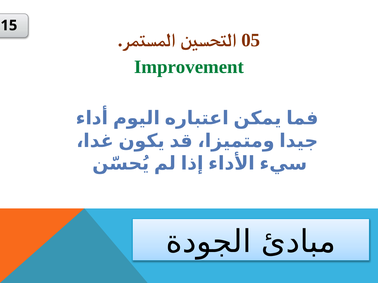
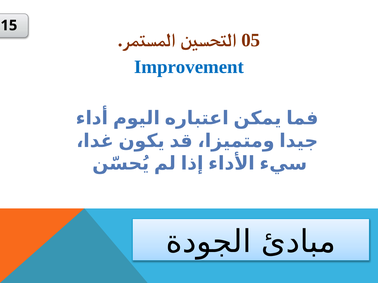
Improvement colour: green -> blue
